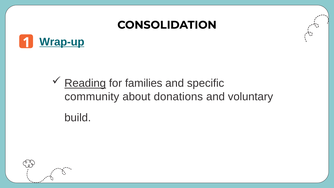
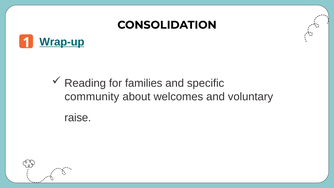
Reading underline: present -> none
donations: donations -> welcomes
build: build -> raise
